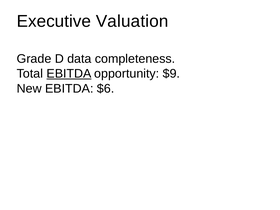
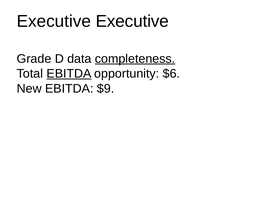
Executive Valuation: Valuation -> Executive
completeness underline: none -> present
$9: $9 -> $6
$6: $6 -> $9
